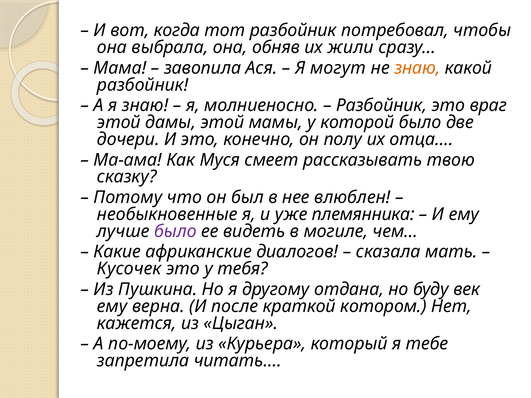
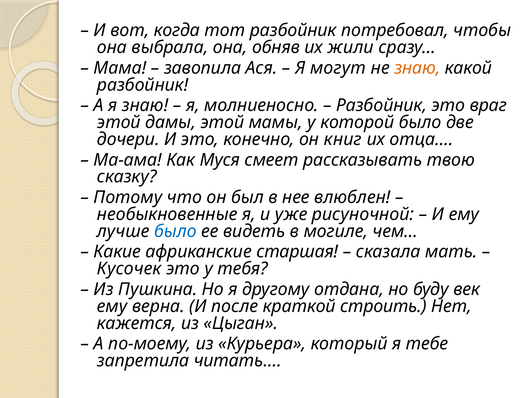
полу: полу -> книг
племянника: племянника -> рисуночной
было at (175, 231) colour: purple -> blue
диалогов: диалогов -> старшая
котором: котором -> строить
